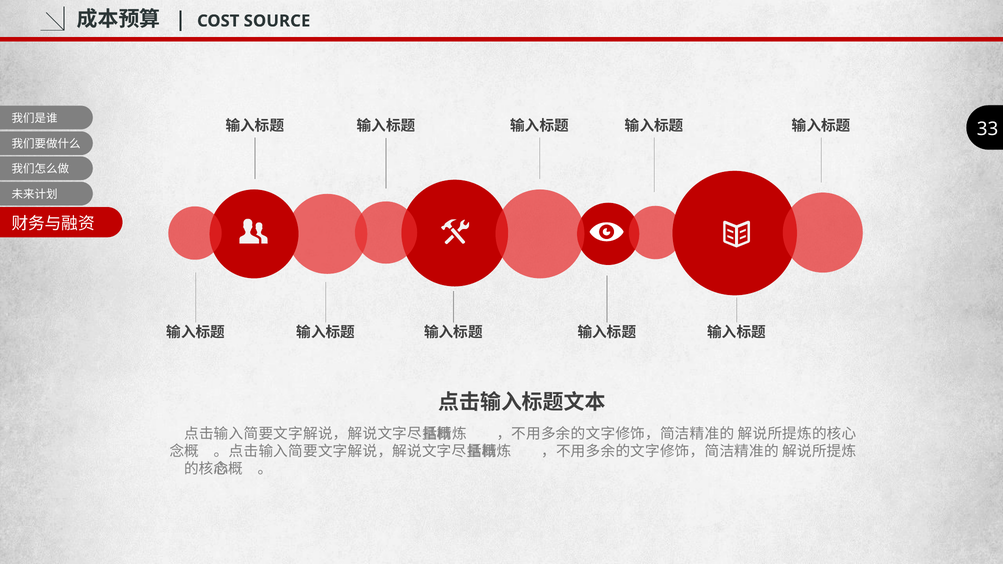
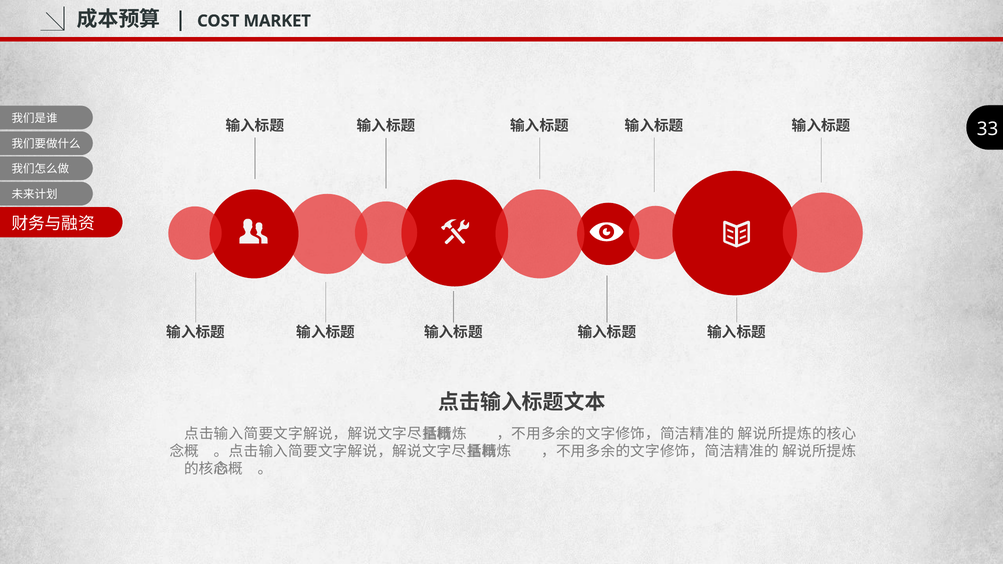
SOURCE: SOURCE -> MARKET
